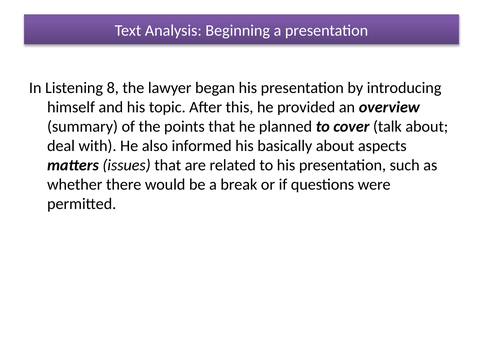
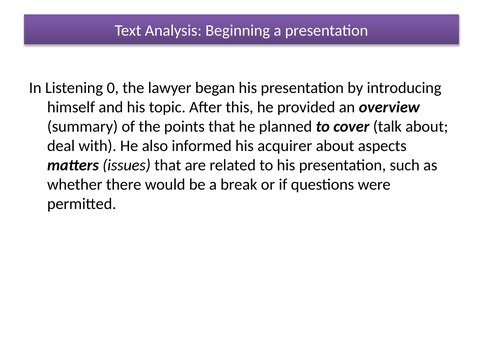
8: 8 -> 0
basically: basically -> acquirer
